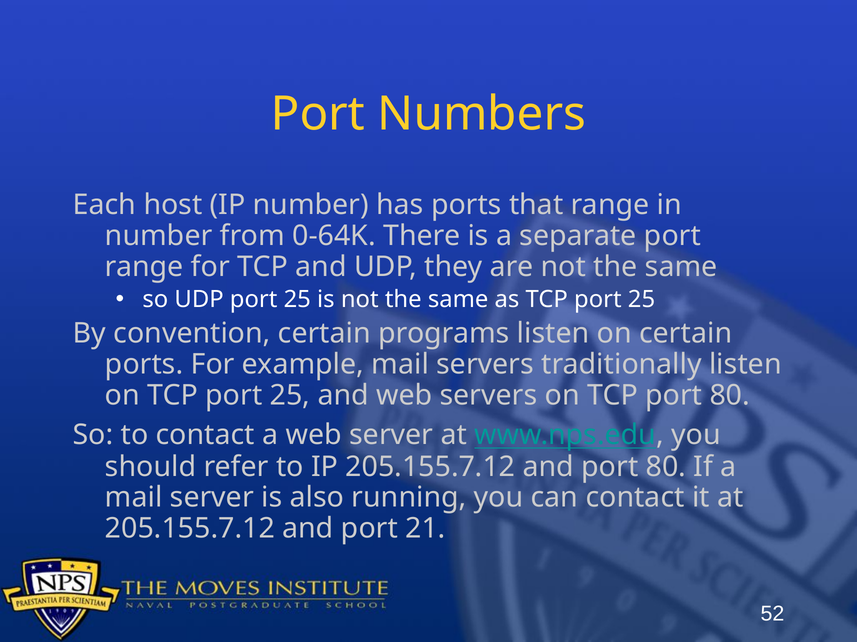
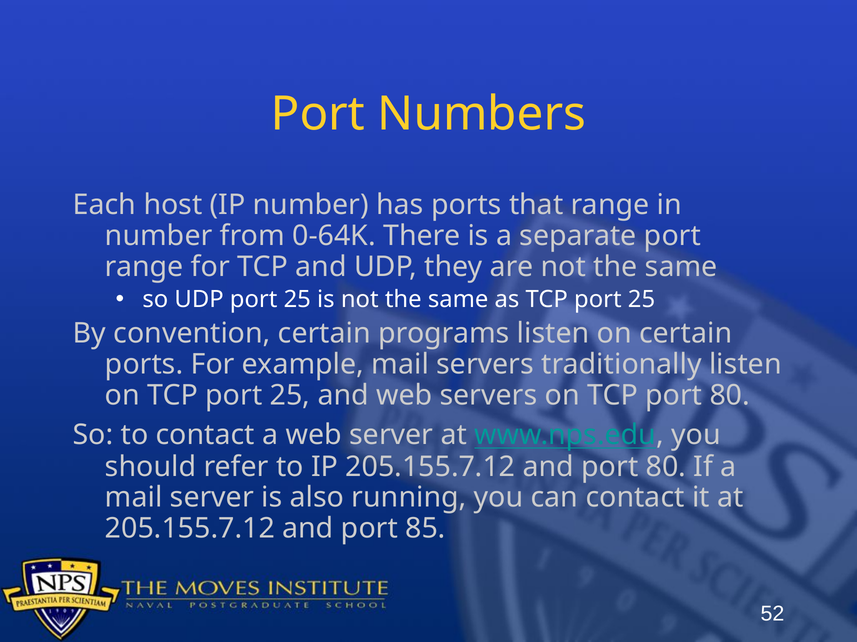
21: 21 -> 85
